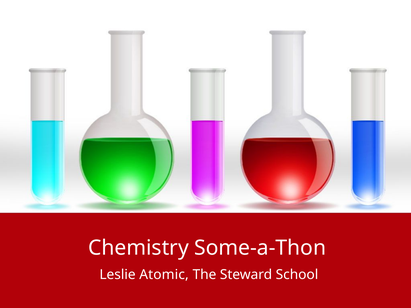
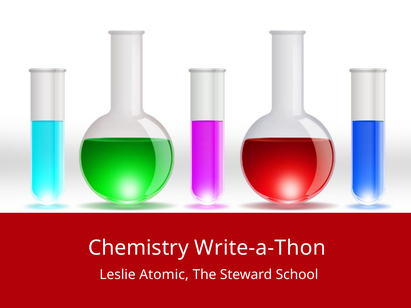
Some-a-Thon: Some-a-Thon -> Write-a-Thon
